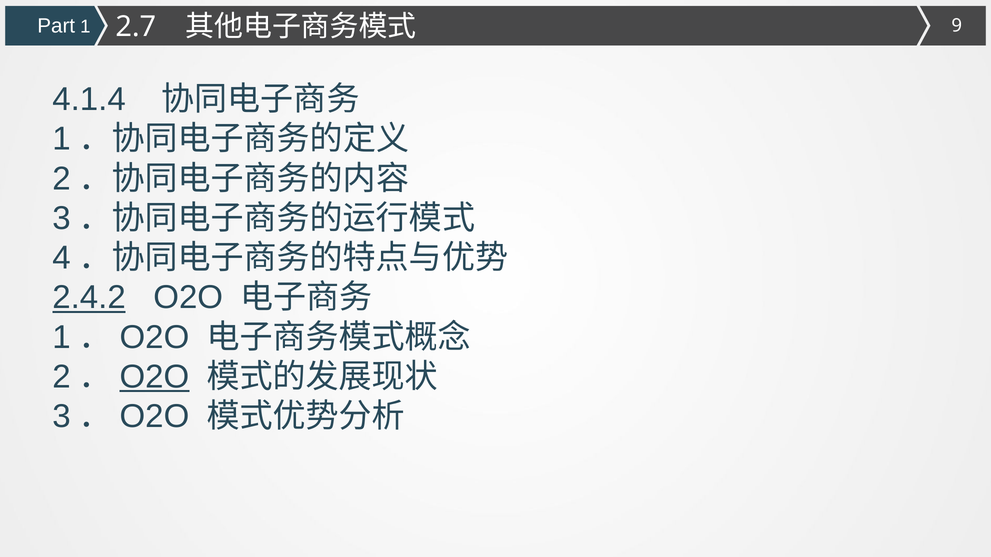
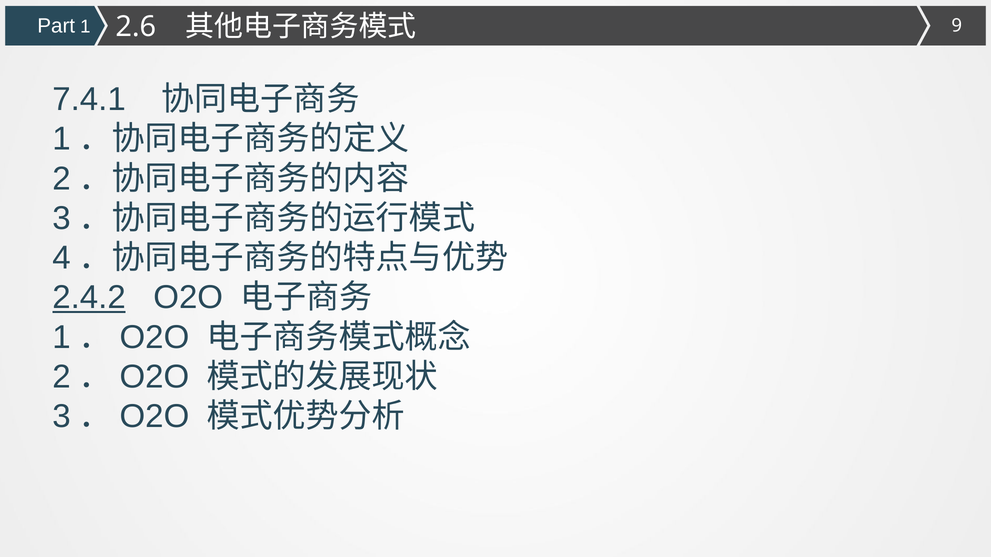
2.7: 2.7 -> 2.6
4.1.4: 4.1.4 -> 7.4.1
O2O at (154, 377) underline: present -> none
